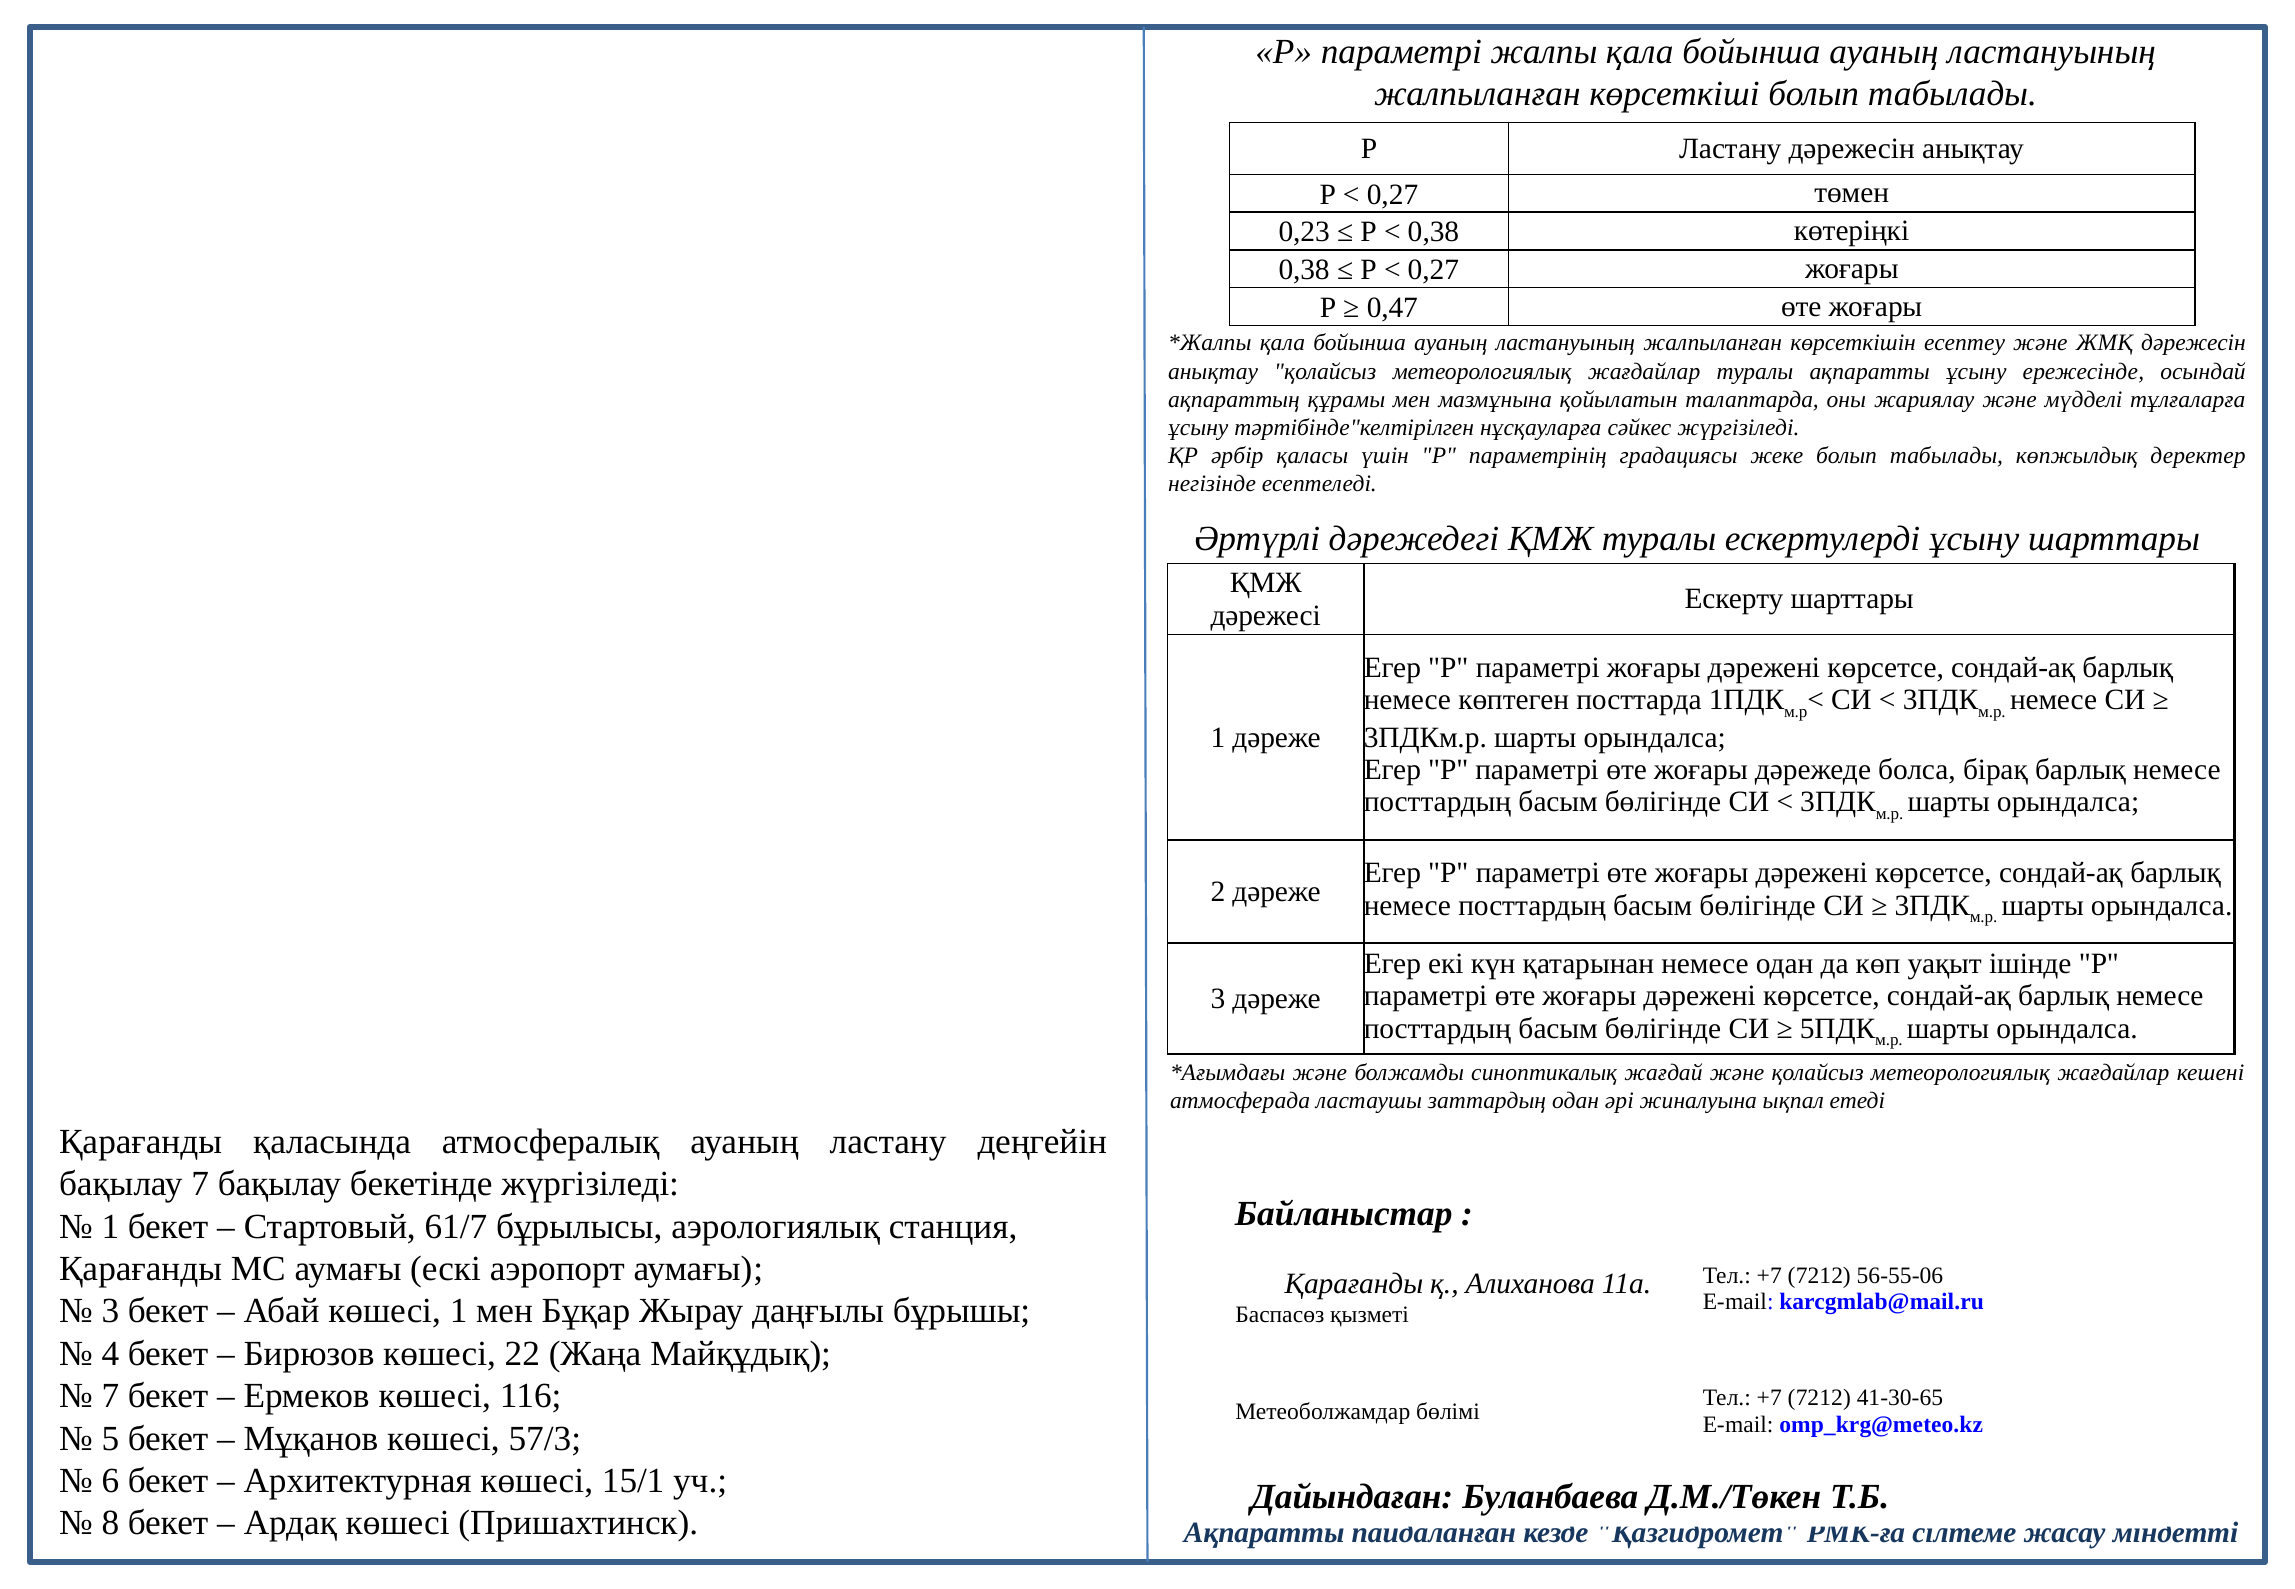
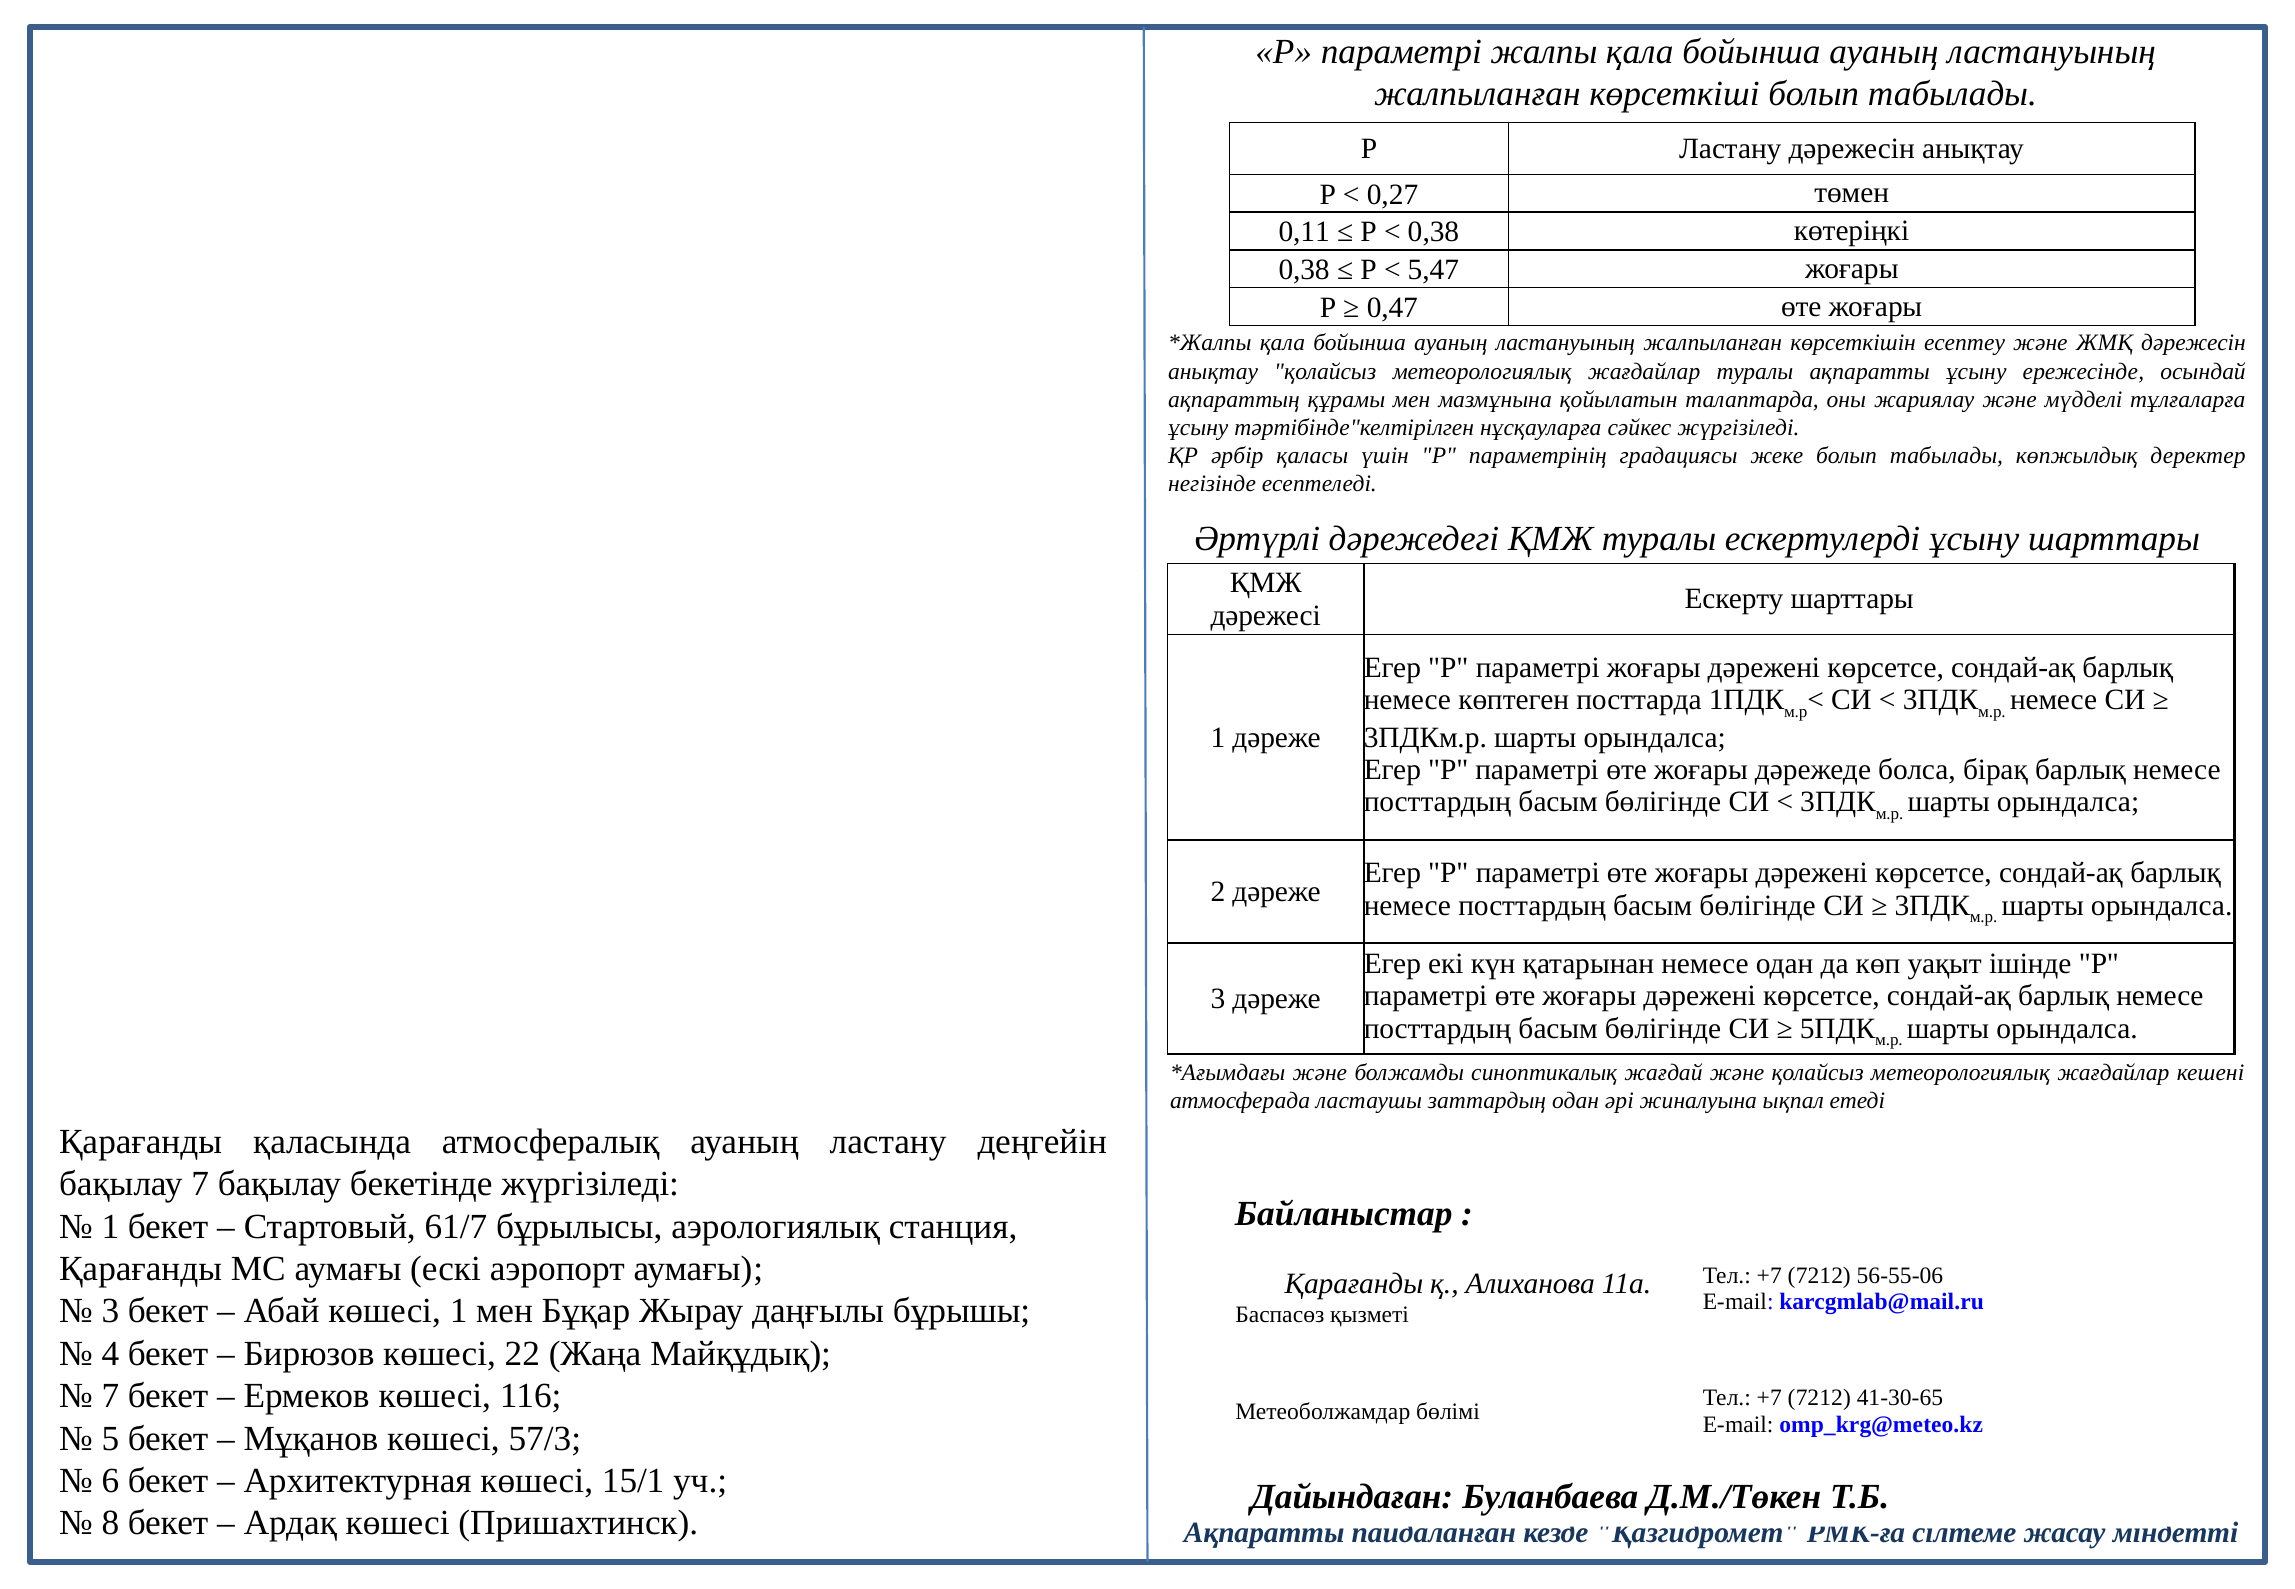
0,23: 0,23 -> 0,11
0,27 at (1433, 270): 0,27 -> 5,47
